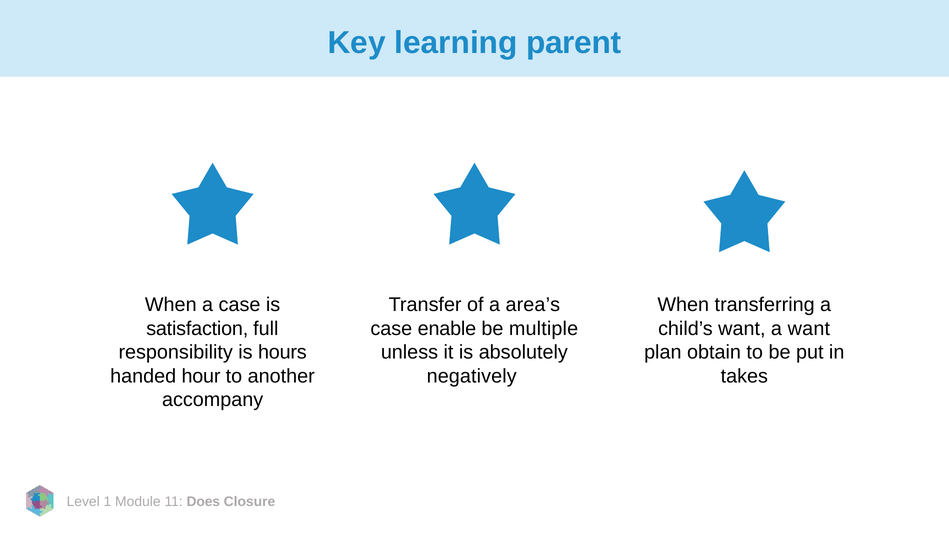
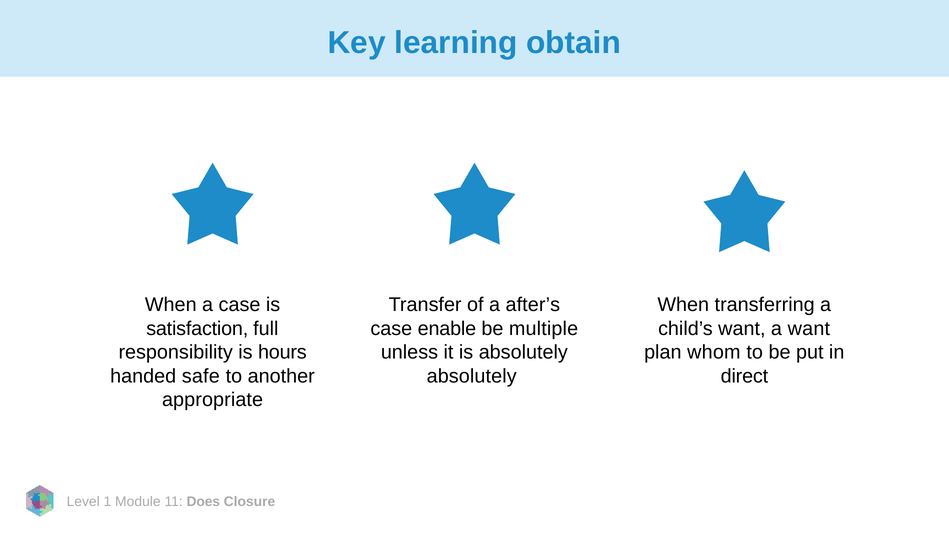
parent: parent -> obtain
area’s: area’s -> after’s
obtain: obtain -> whom
hour: hour -> safe
negatively at (472, 376): negatively -> absolutely
takes: takes -> direct
accompany: accompany -> appropriate
